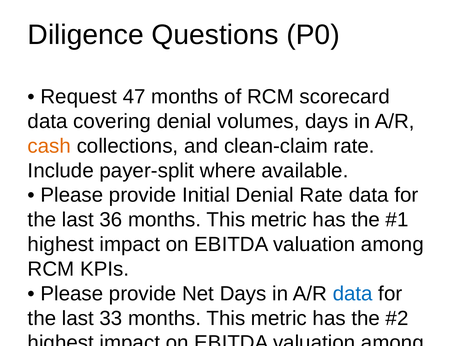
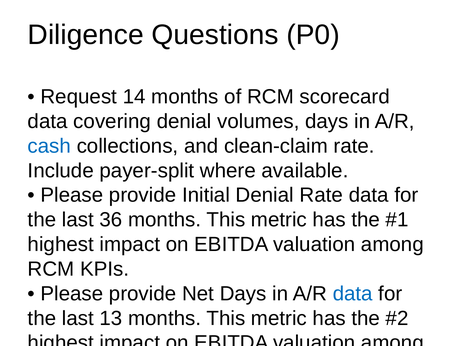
47: 47 -> 14
cash at (49, 146) colour: orange -> blue
33: 33 -> 13
